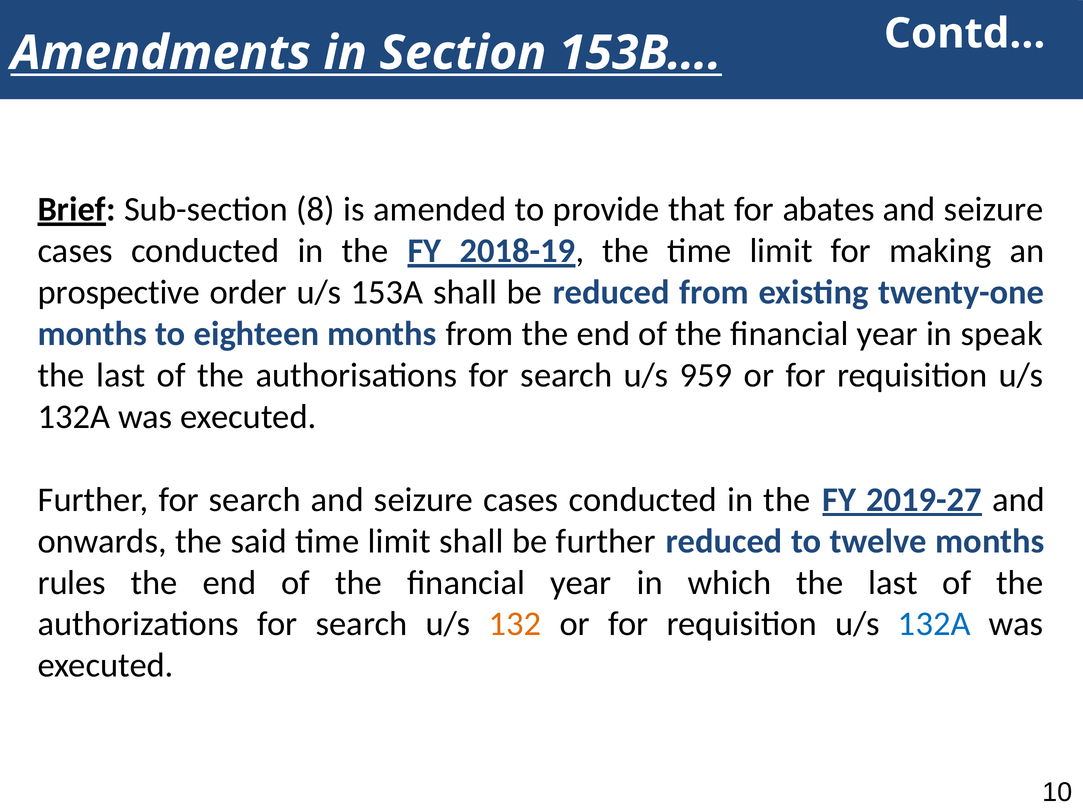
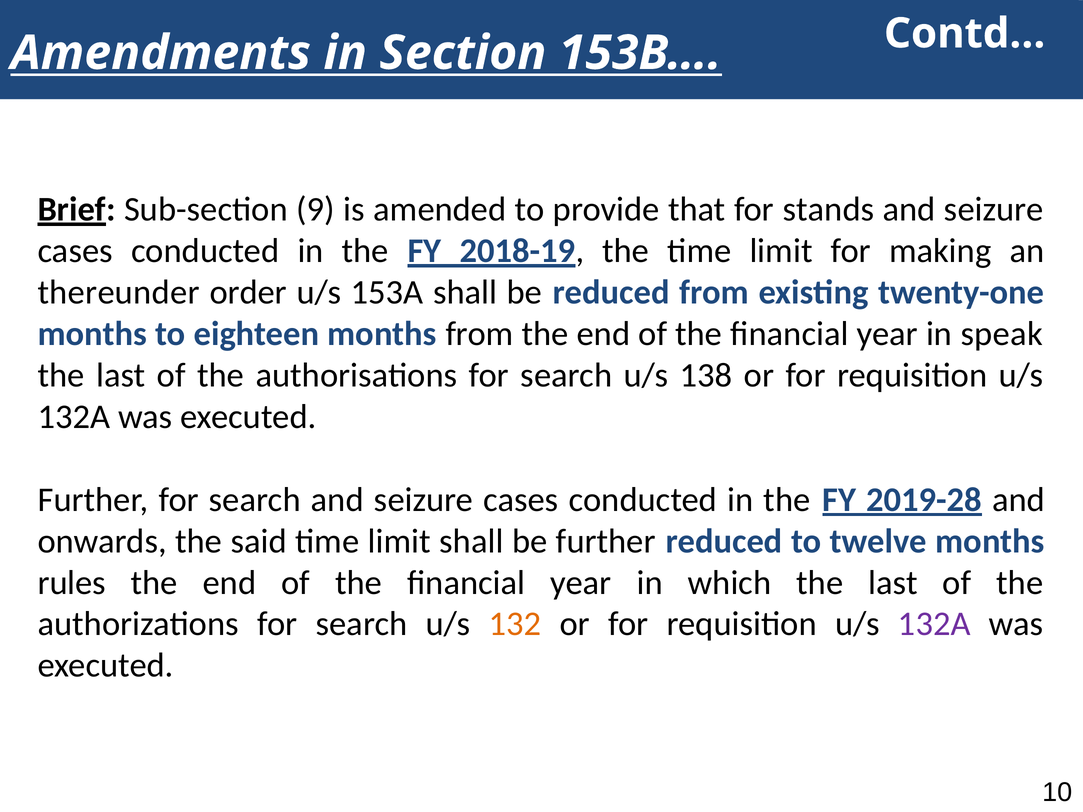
8: 8 -> 9
abates: abates -> stands
prospective: prospective -> thereunder
959: 959 -> 138
2019-27: 2019-27 -> 2019-28
132A at (934, 624) colour: blue -> purple
